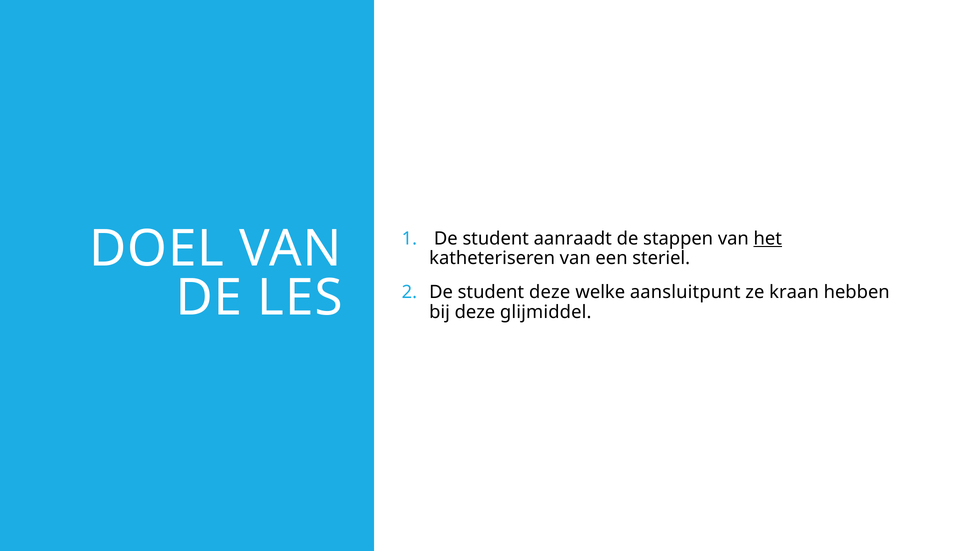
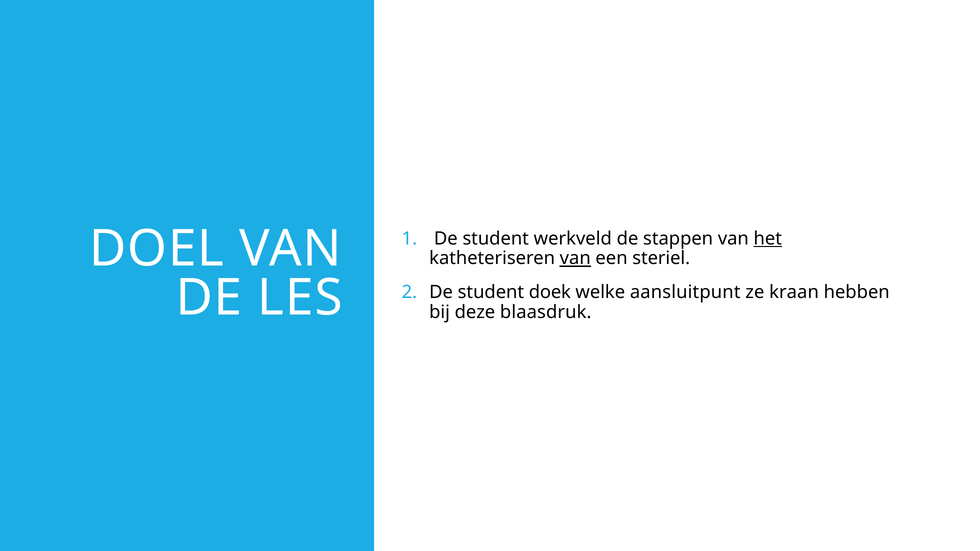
aanraadt: aanraadt -> werkveld
van at (575, 258) underline: none -> present
student deze: deze -> doek
glijmiddel: glijmiddel -> blaasdruk
